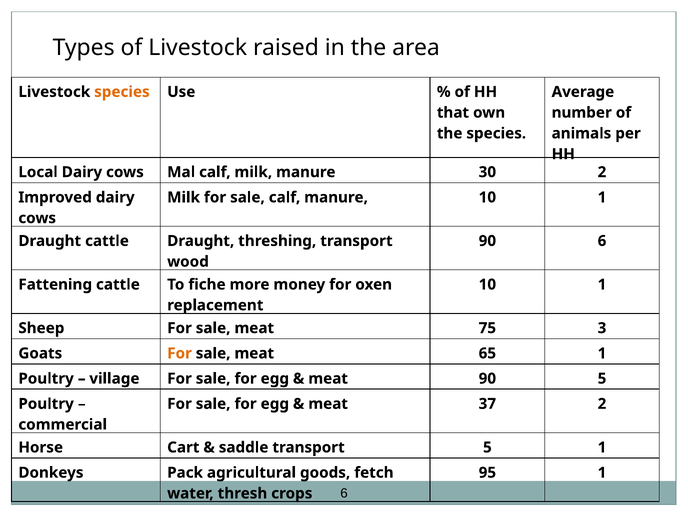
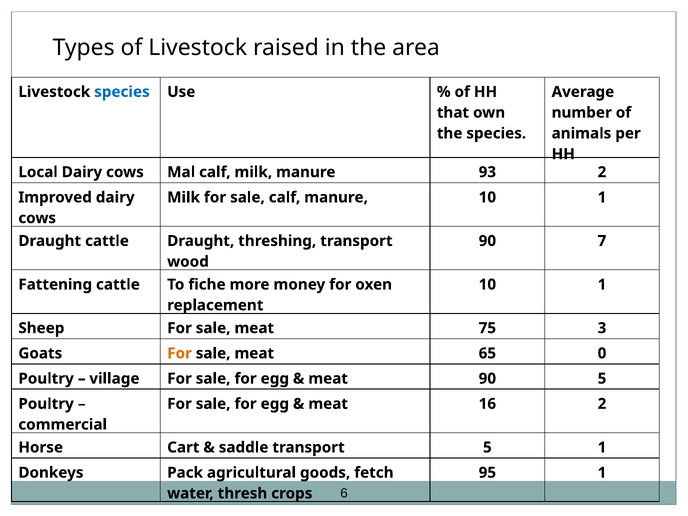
species at (122, 92) colour: orange -> blue
30: 30 -> 93
90 6: 6 -> 7
65 1: 1 -> 0
37: 37 -> 16
